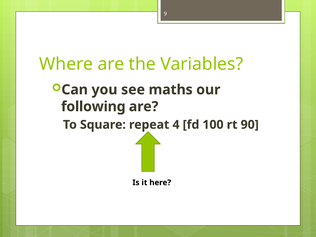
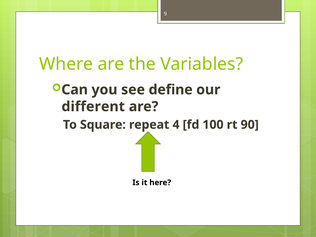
maths: maths -> define
following: following -> different
